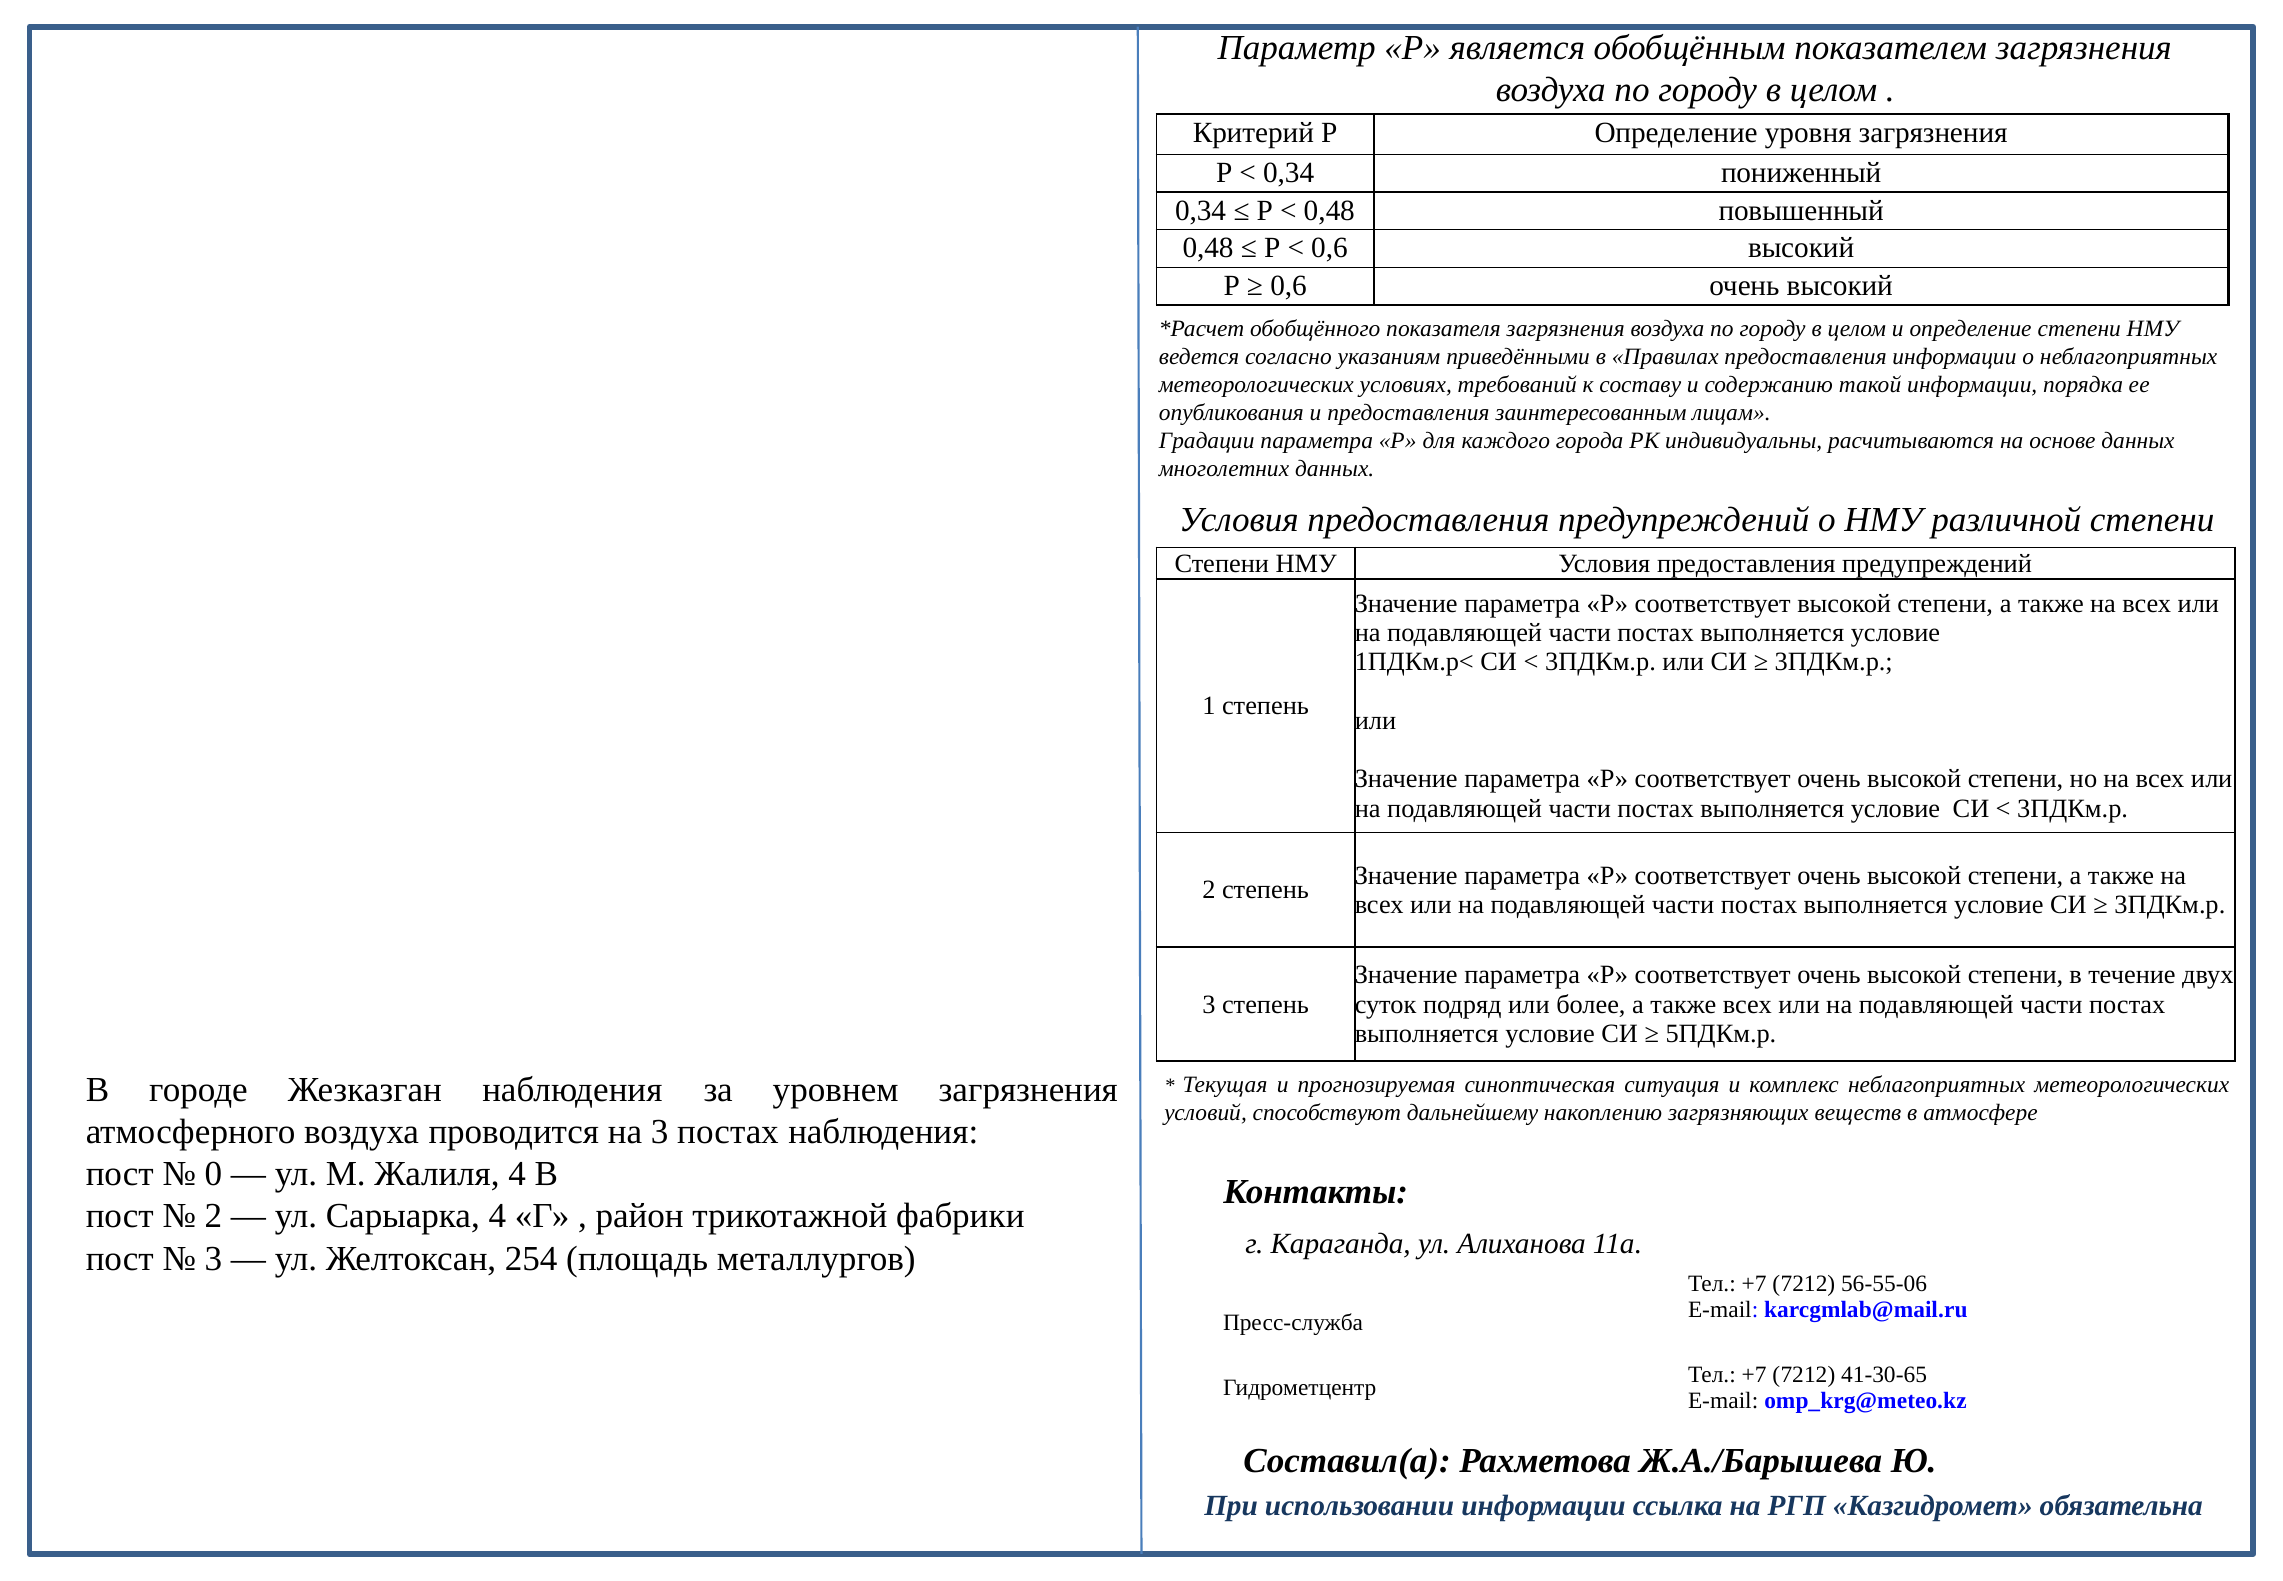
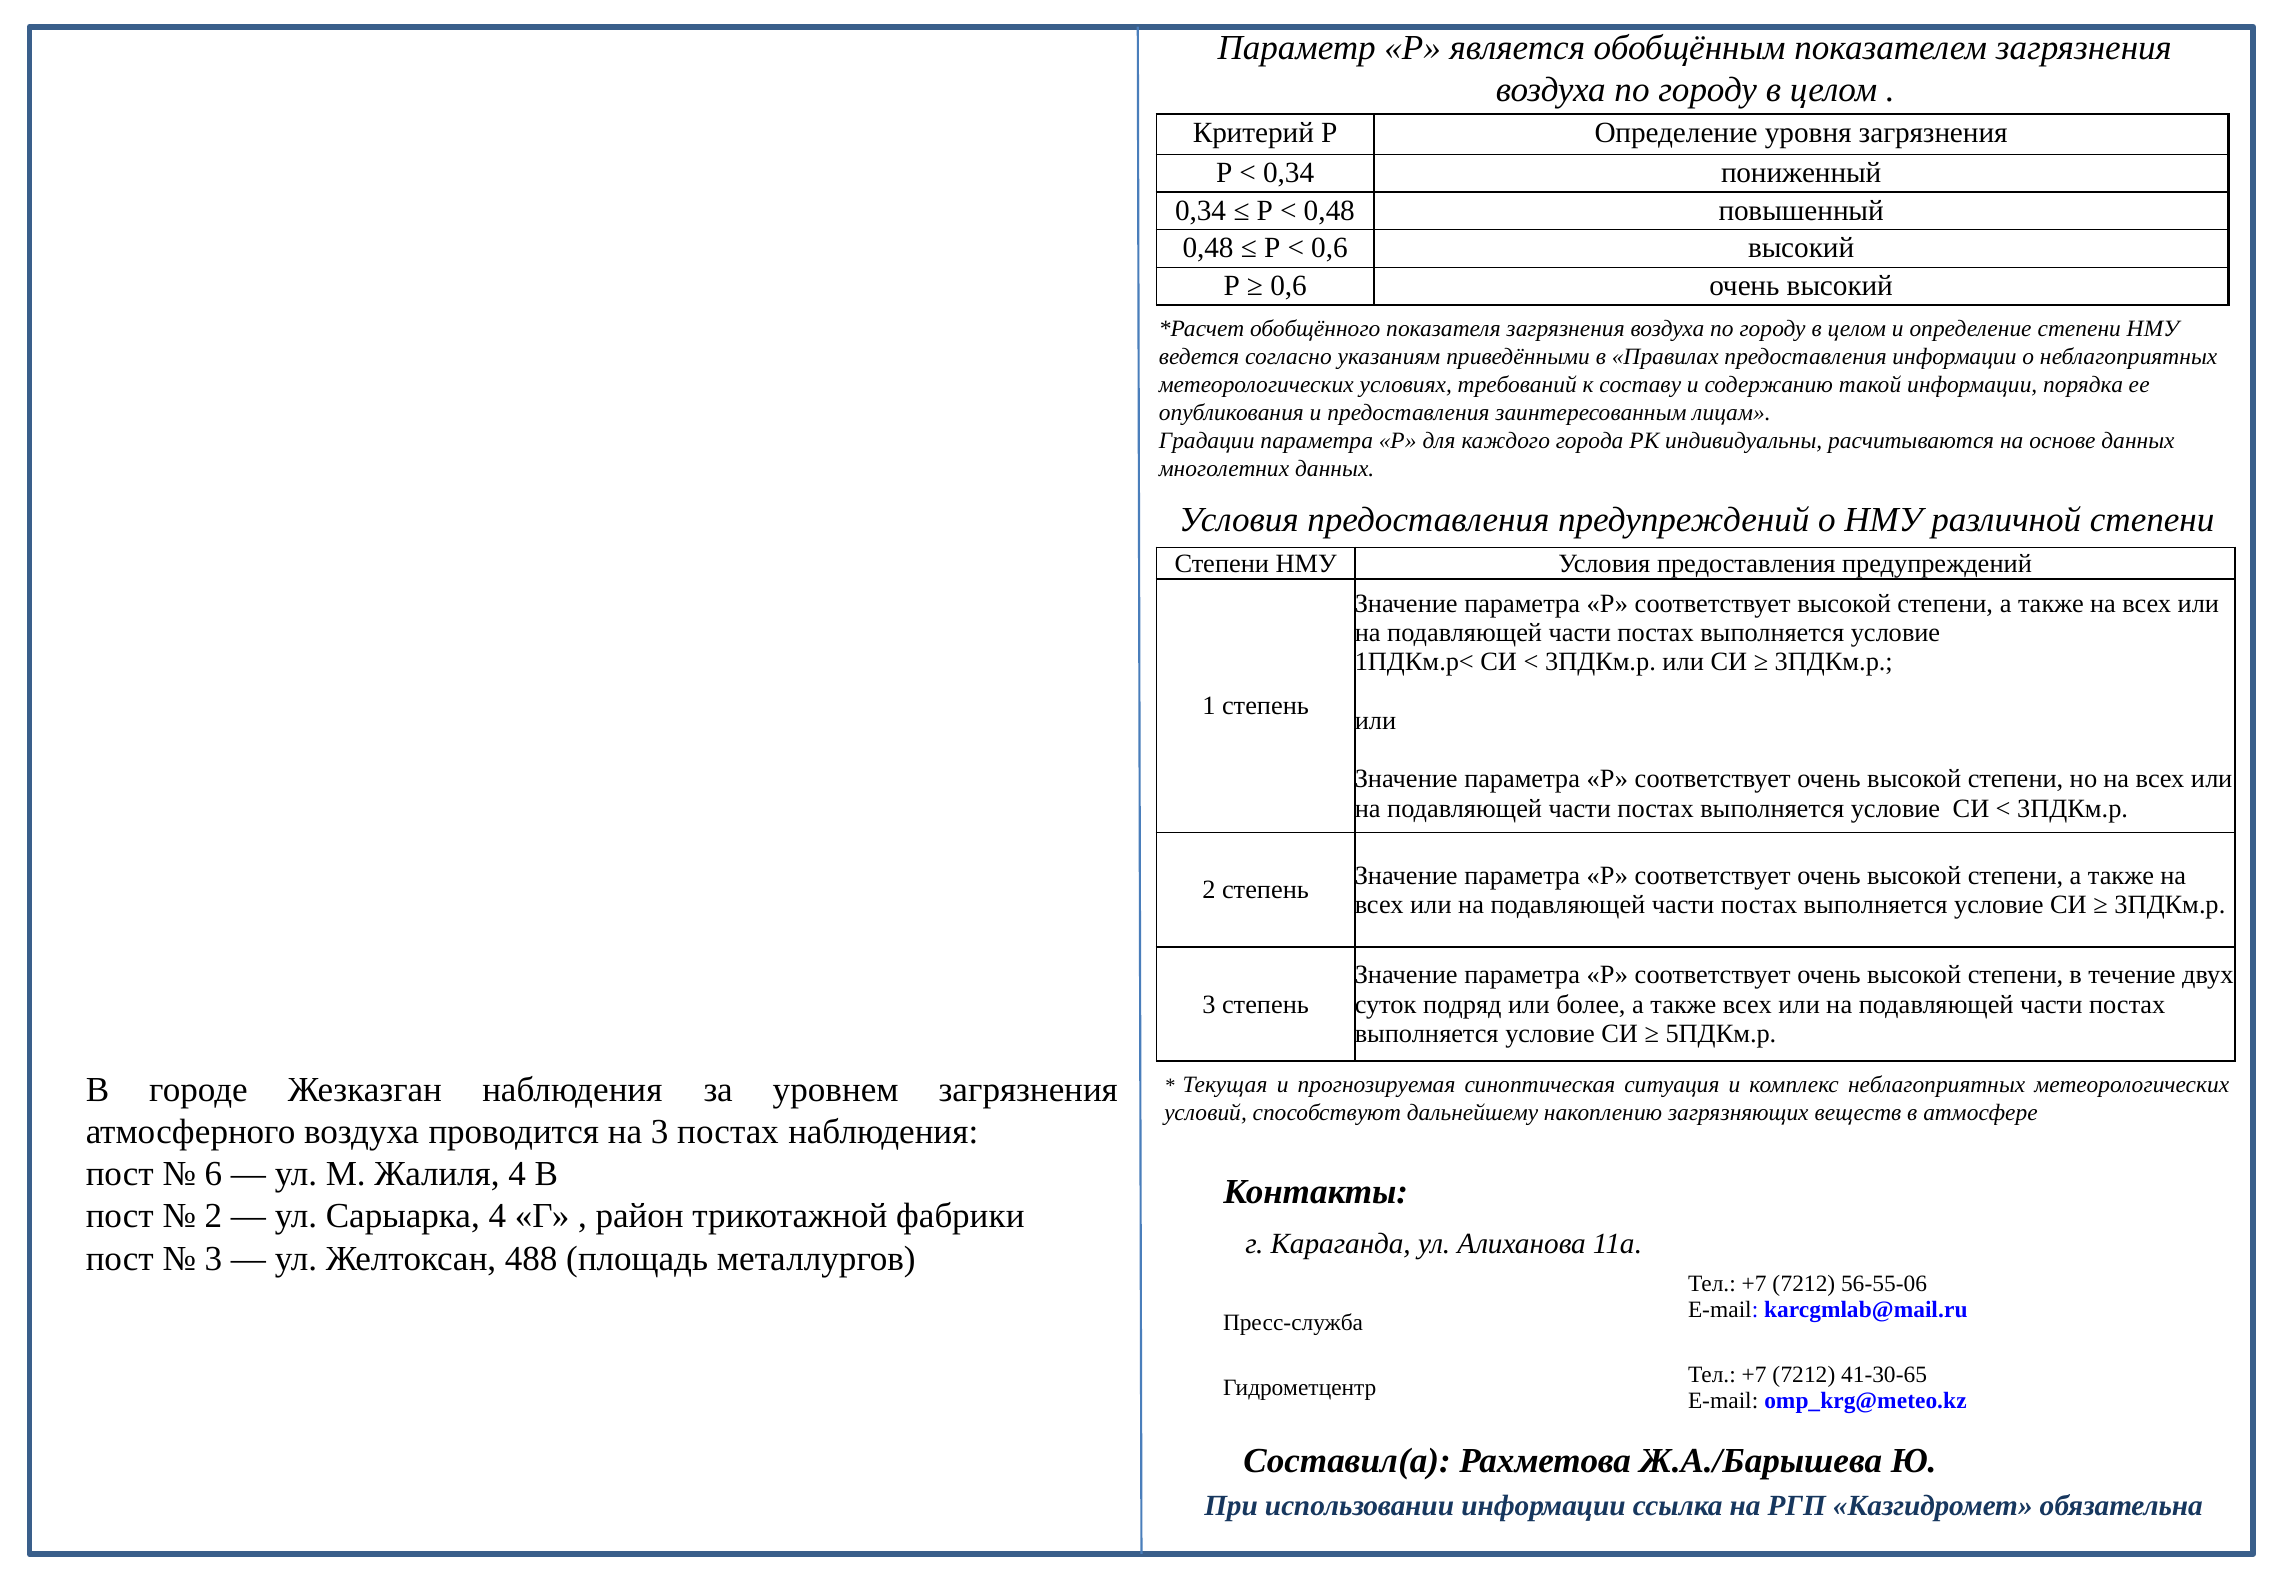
0: 0 -> 6
254: 254 -> 488
